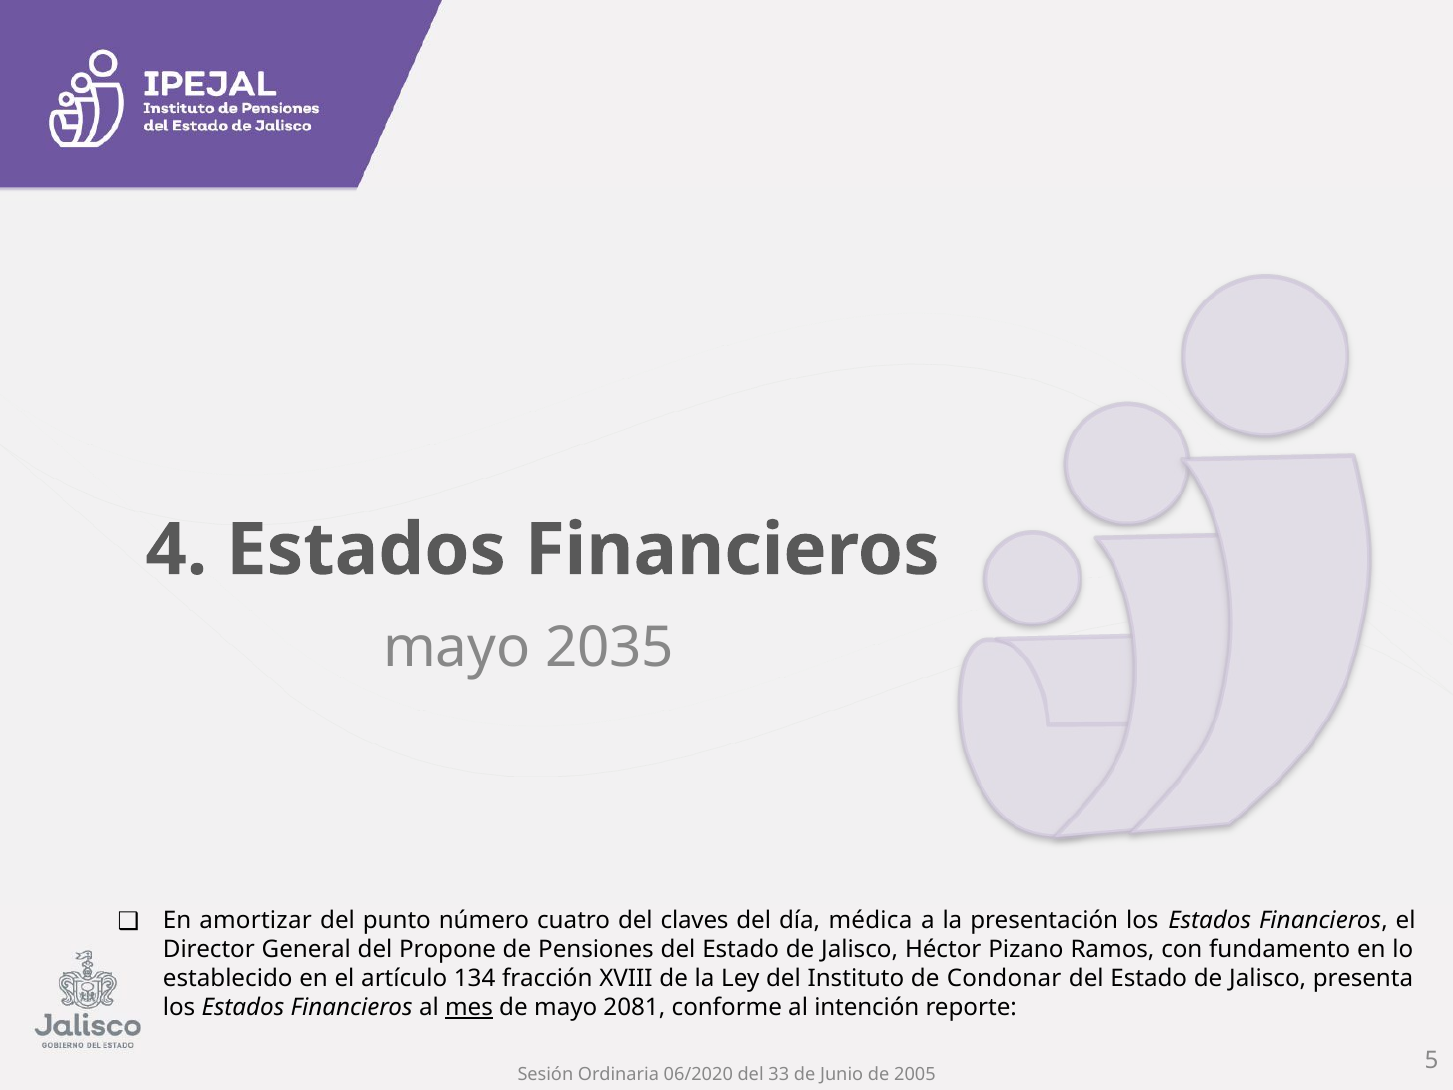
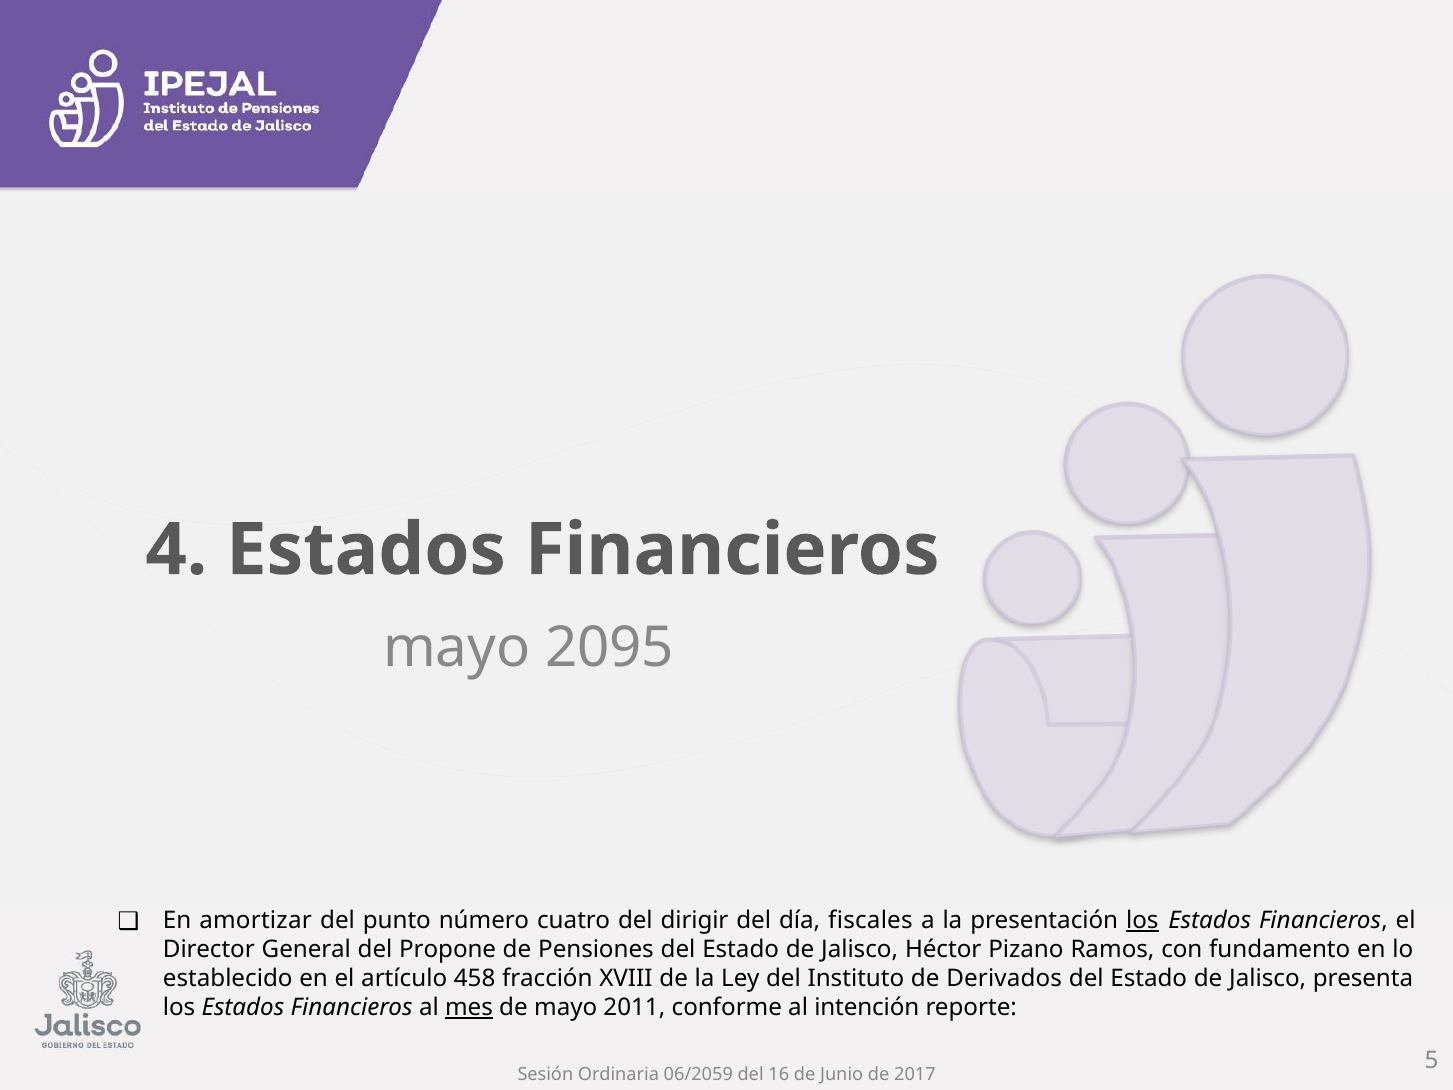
2035: 2035 -> 2095
claves: claves -> dirigir
médica: médica -> fiscales
los at (1142, 920) underline: none -> present
134: 134 -> 458
Condonar: Condonar -> Derivados
2081: 2081 -> 2011
06/2020: 06/2020 -> 06/2059
33: 33 -> 16
2005: 2005 -> 2017
